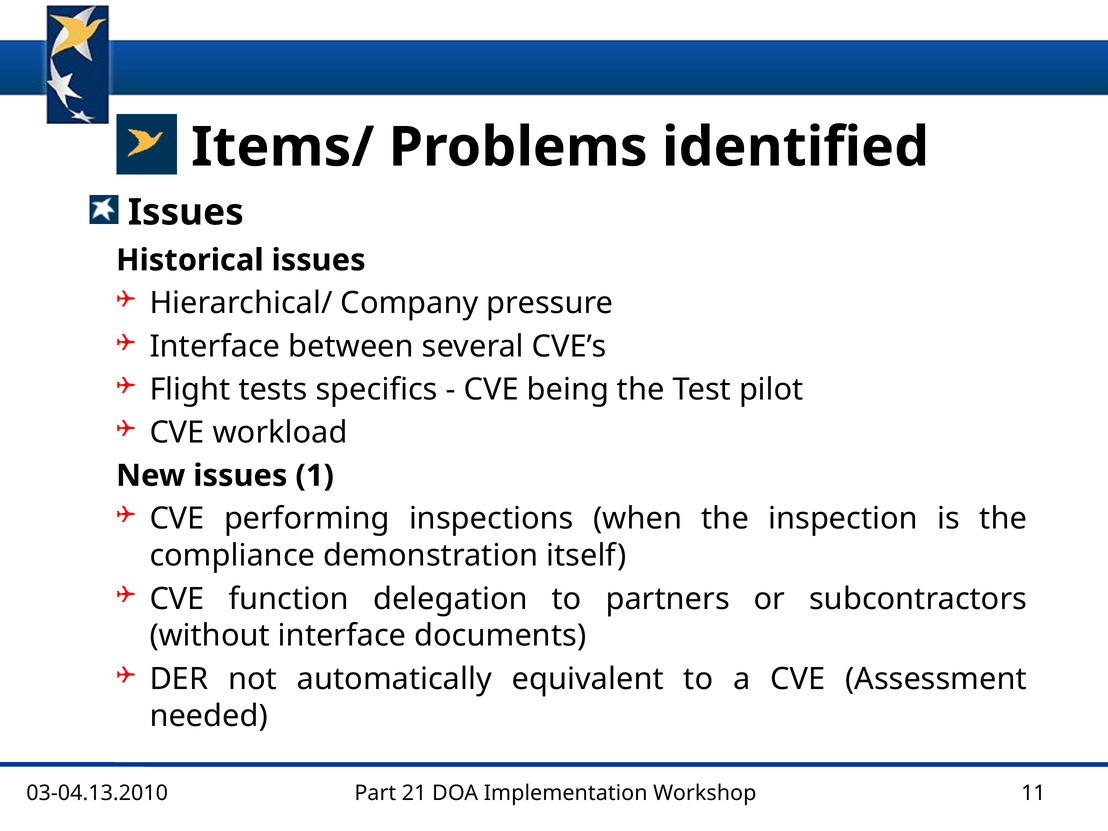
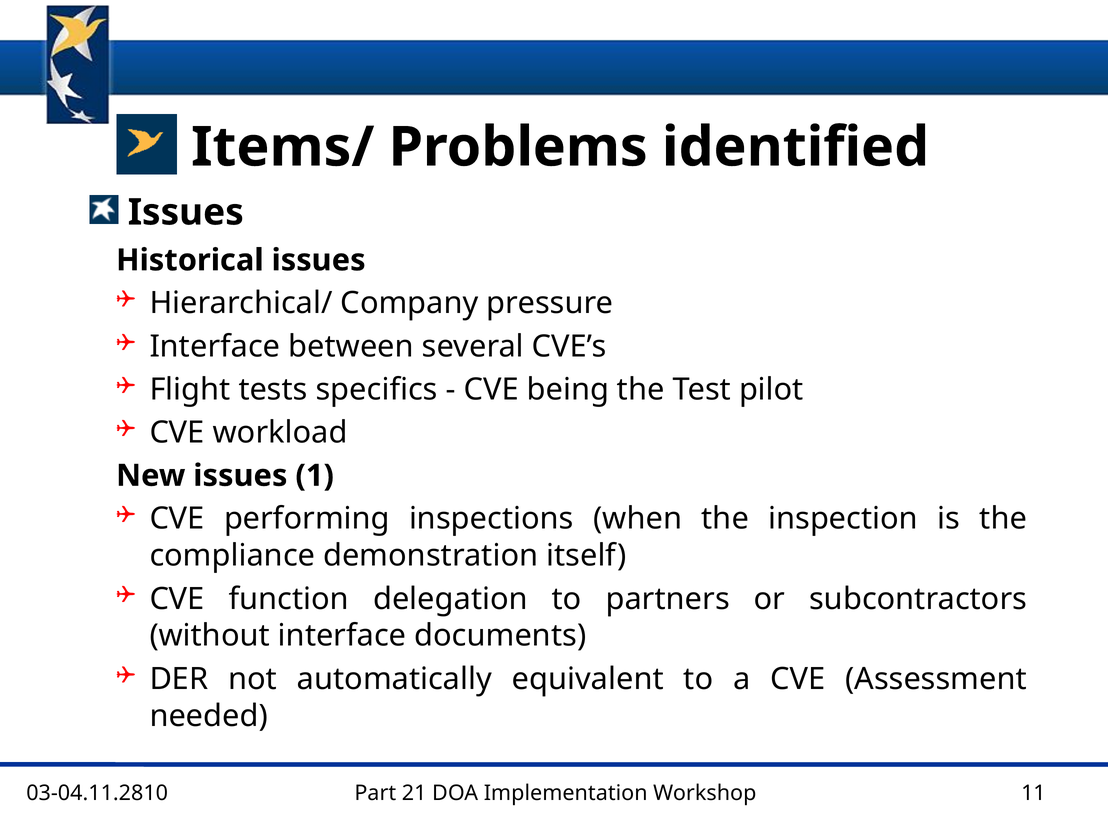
03-04.13.2010: 03-04.13.2010 -> 03-04.11.2810
